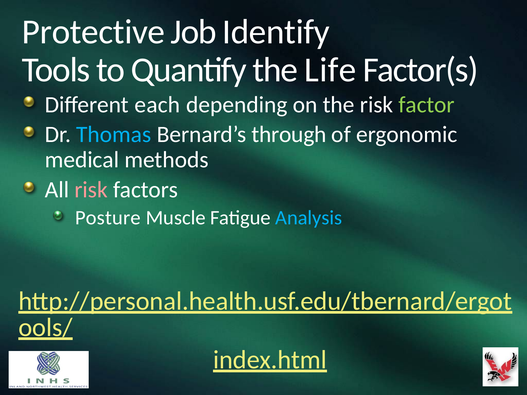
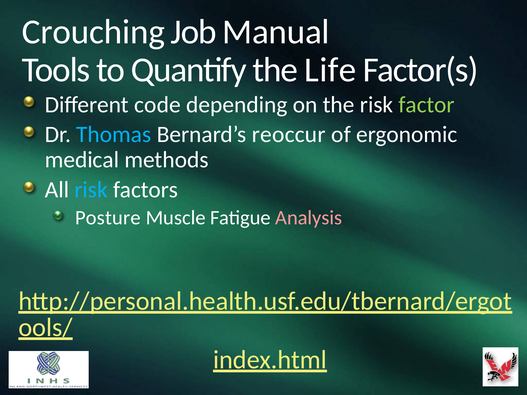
Protective: Protective -> Crouching
Identify: Identify -> Manual
each: each -> code
through: through -> reoccur
risk at (91, 190) colour: pink -> light blue
Analysis colour: light blue -> pink
